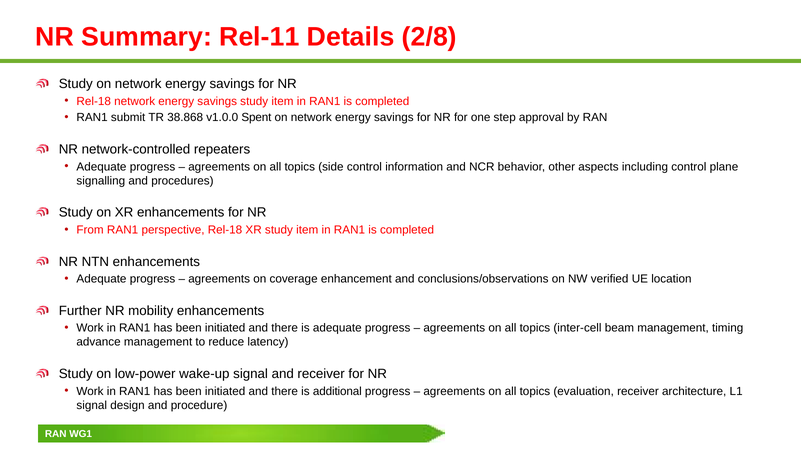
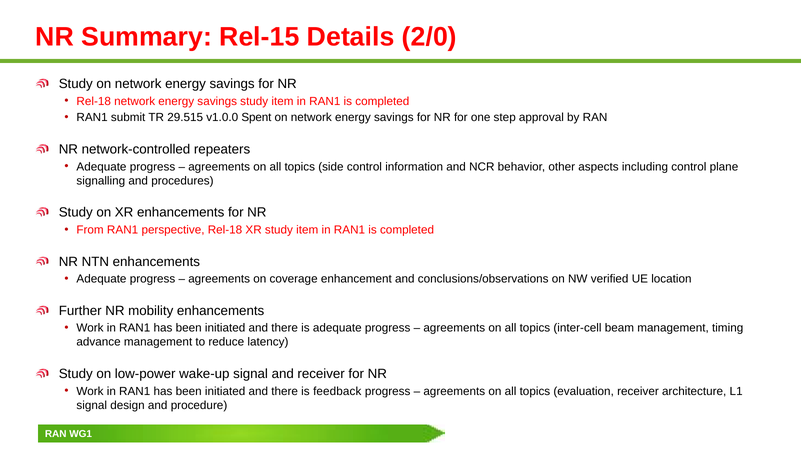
Rel-11: Rel-11 -> Rel-15
2/8: 2/8 -> 2/0
38.868: 38.868 -> 29.515
additional: additional -> feedback
